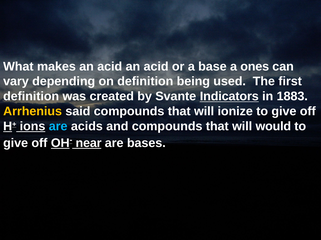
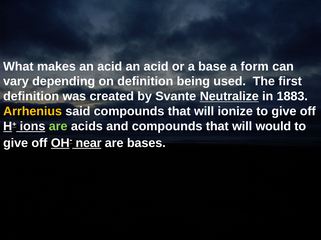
ones: ones -> form
Indicators: Indicators -> Neutralize
are at (58, 127) colour: light blue -> light green
